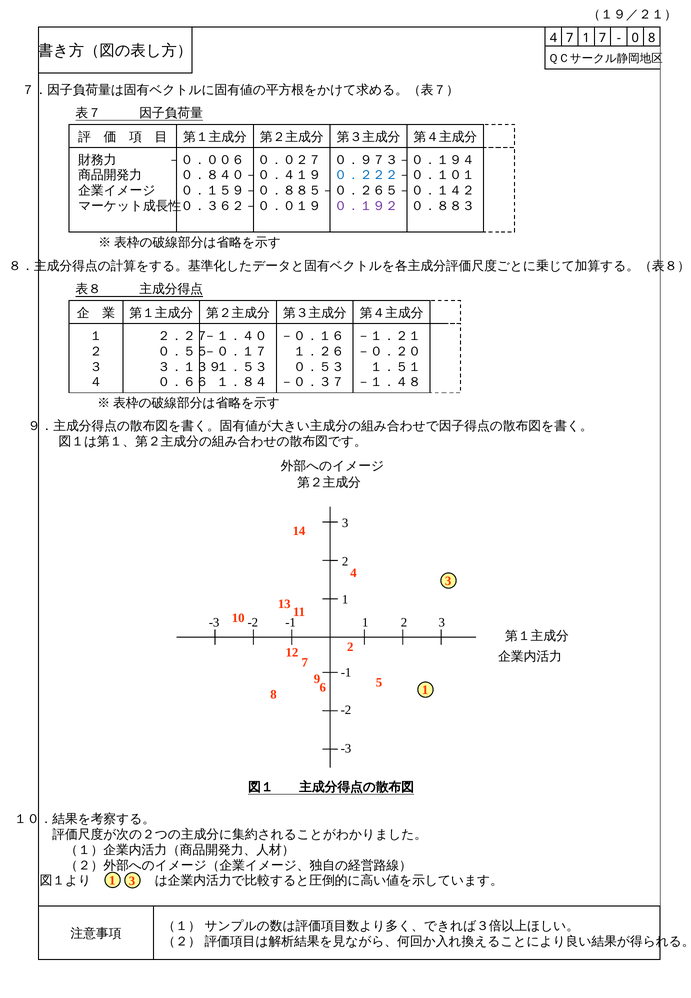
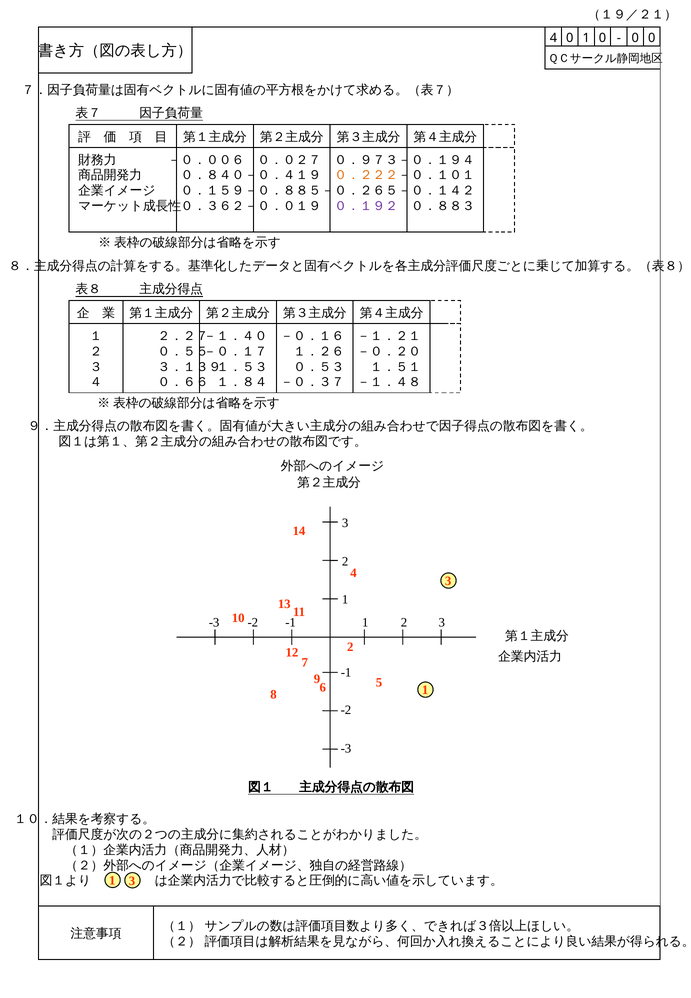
4 7: 7 -> 0
1 7: 7 -> 0
0 8: 8 -> 0
０．２２２ colour: blue -> orange
